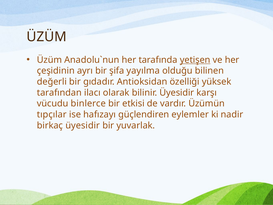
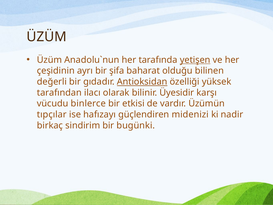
yayılma: yayılma -> baharat
Antioksidan underline: none -> present
eylemler: eylemler -> midenizi
birkaç üyesidir: üyesidir -> sindirim
yuvarlak: yuvarlak -> bugünki
